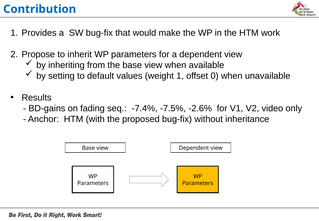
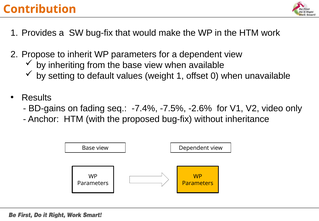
Contribution colour: blue -> orange
